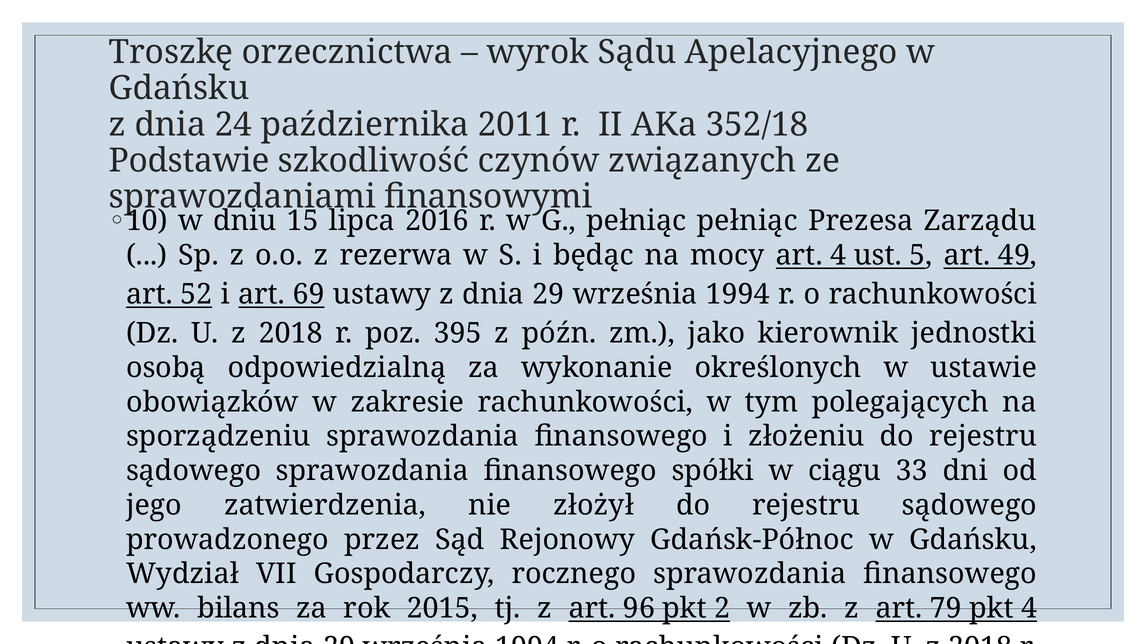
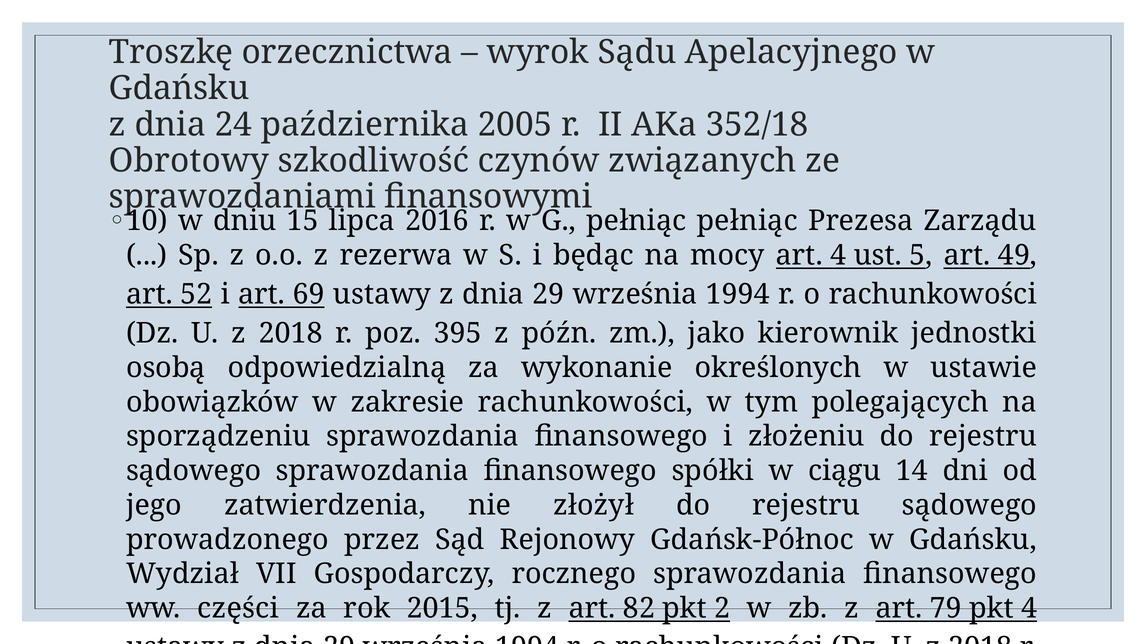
2011: 2011 -> 2005
Podstawie: Podstawie -> Obrotowy
33: 33 -> 14
bilans: bilans -> części
96: 96 -> 82
